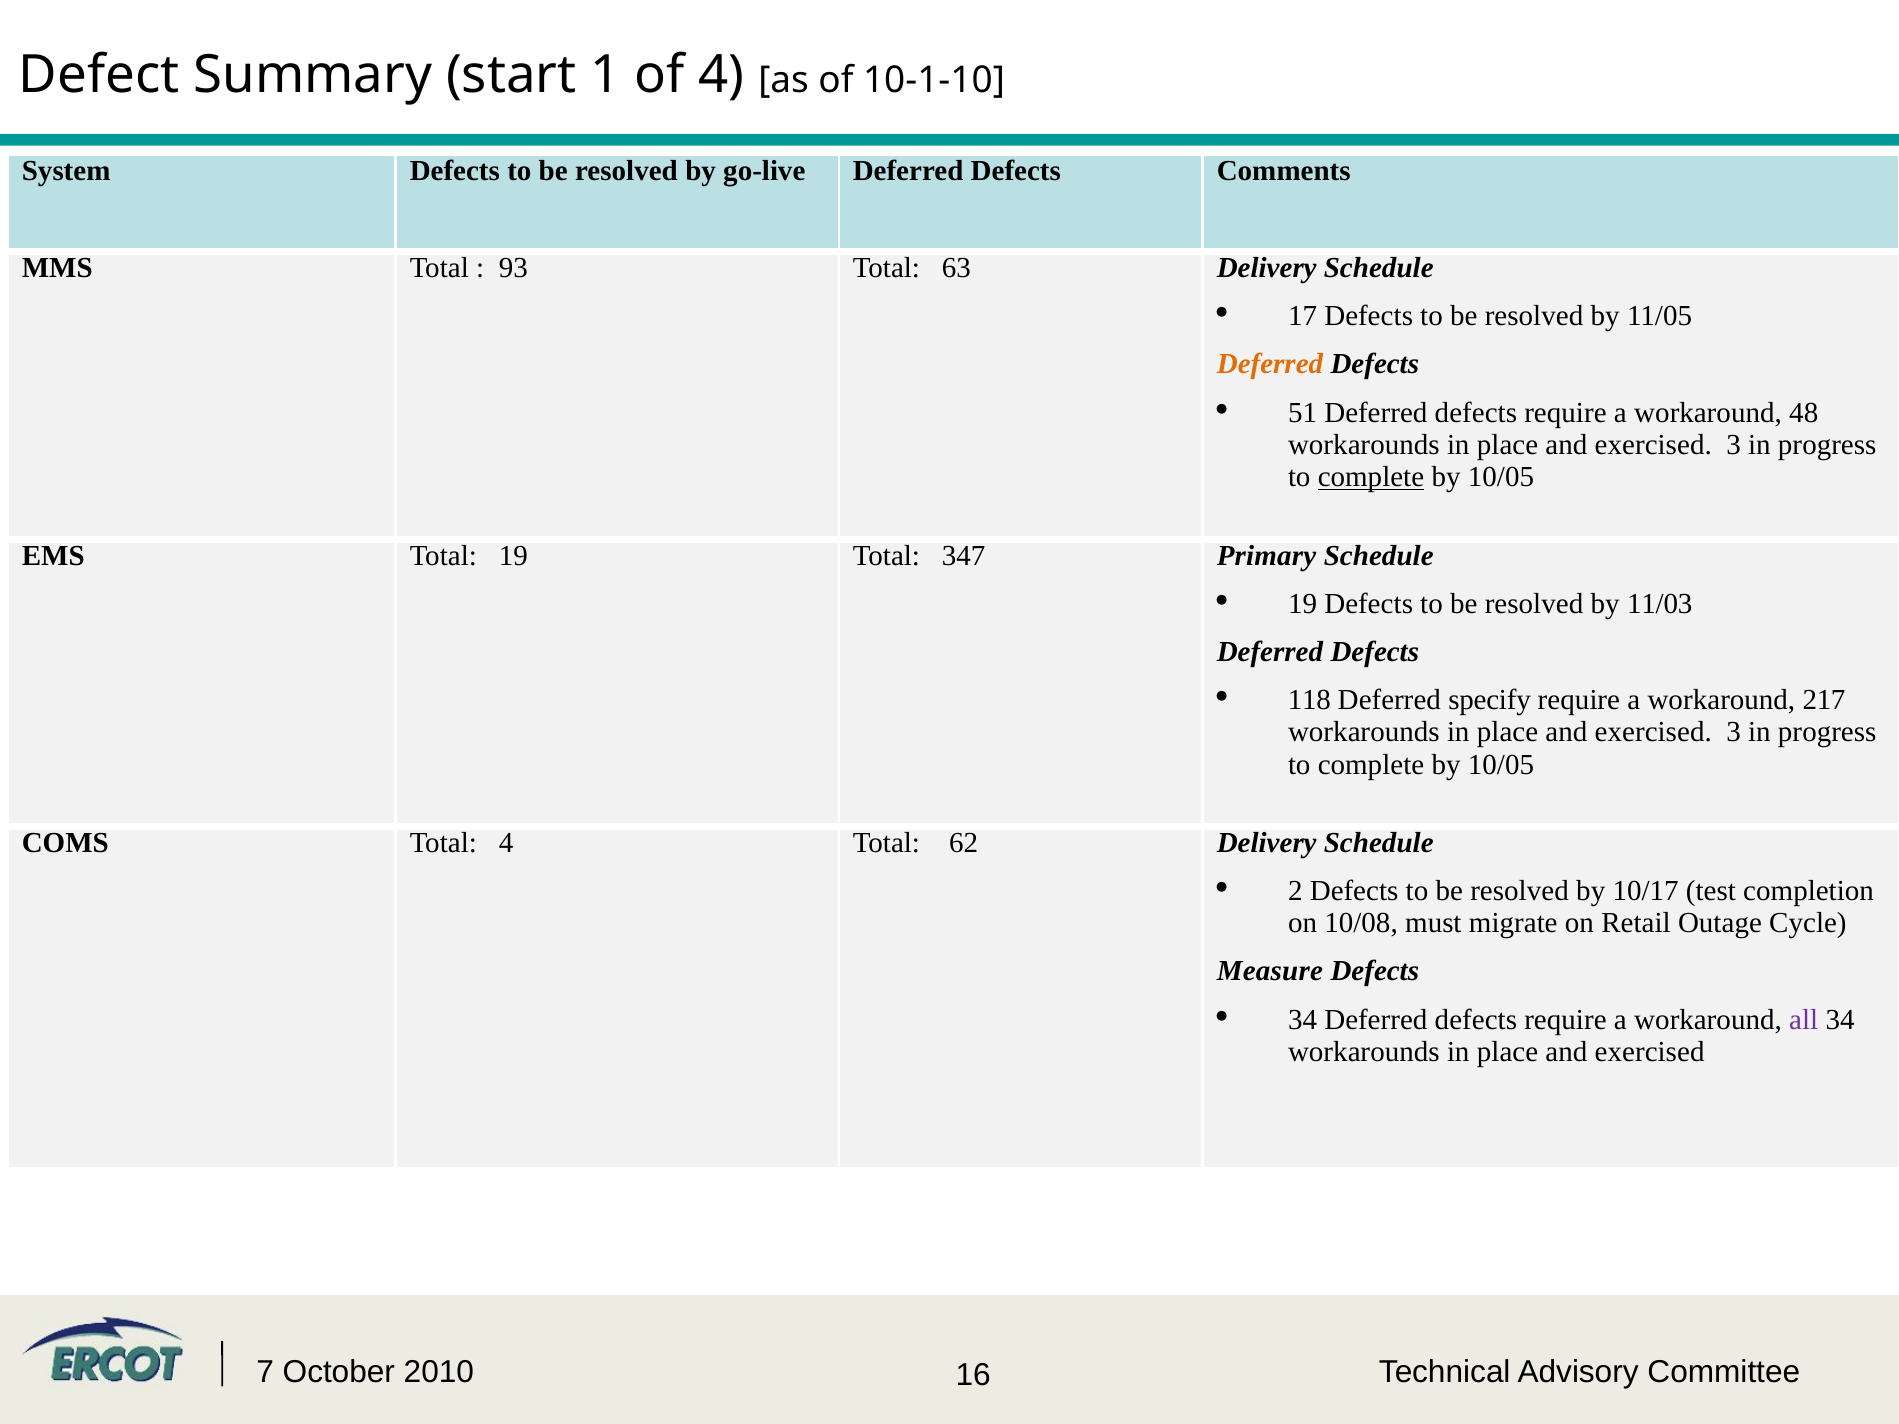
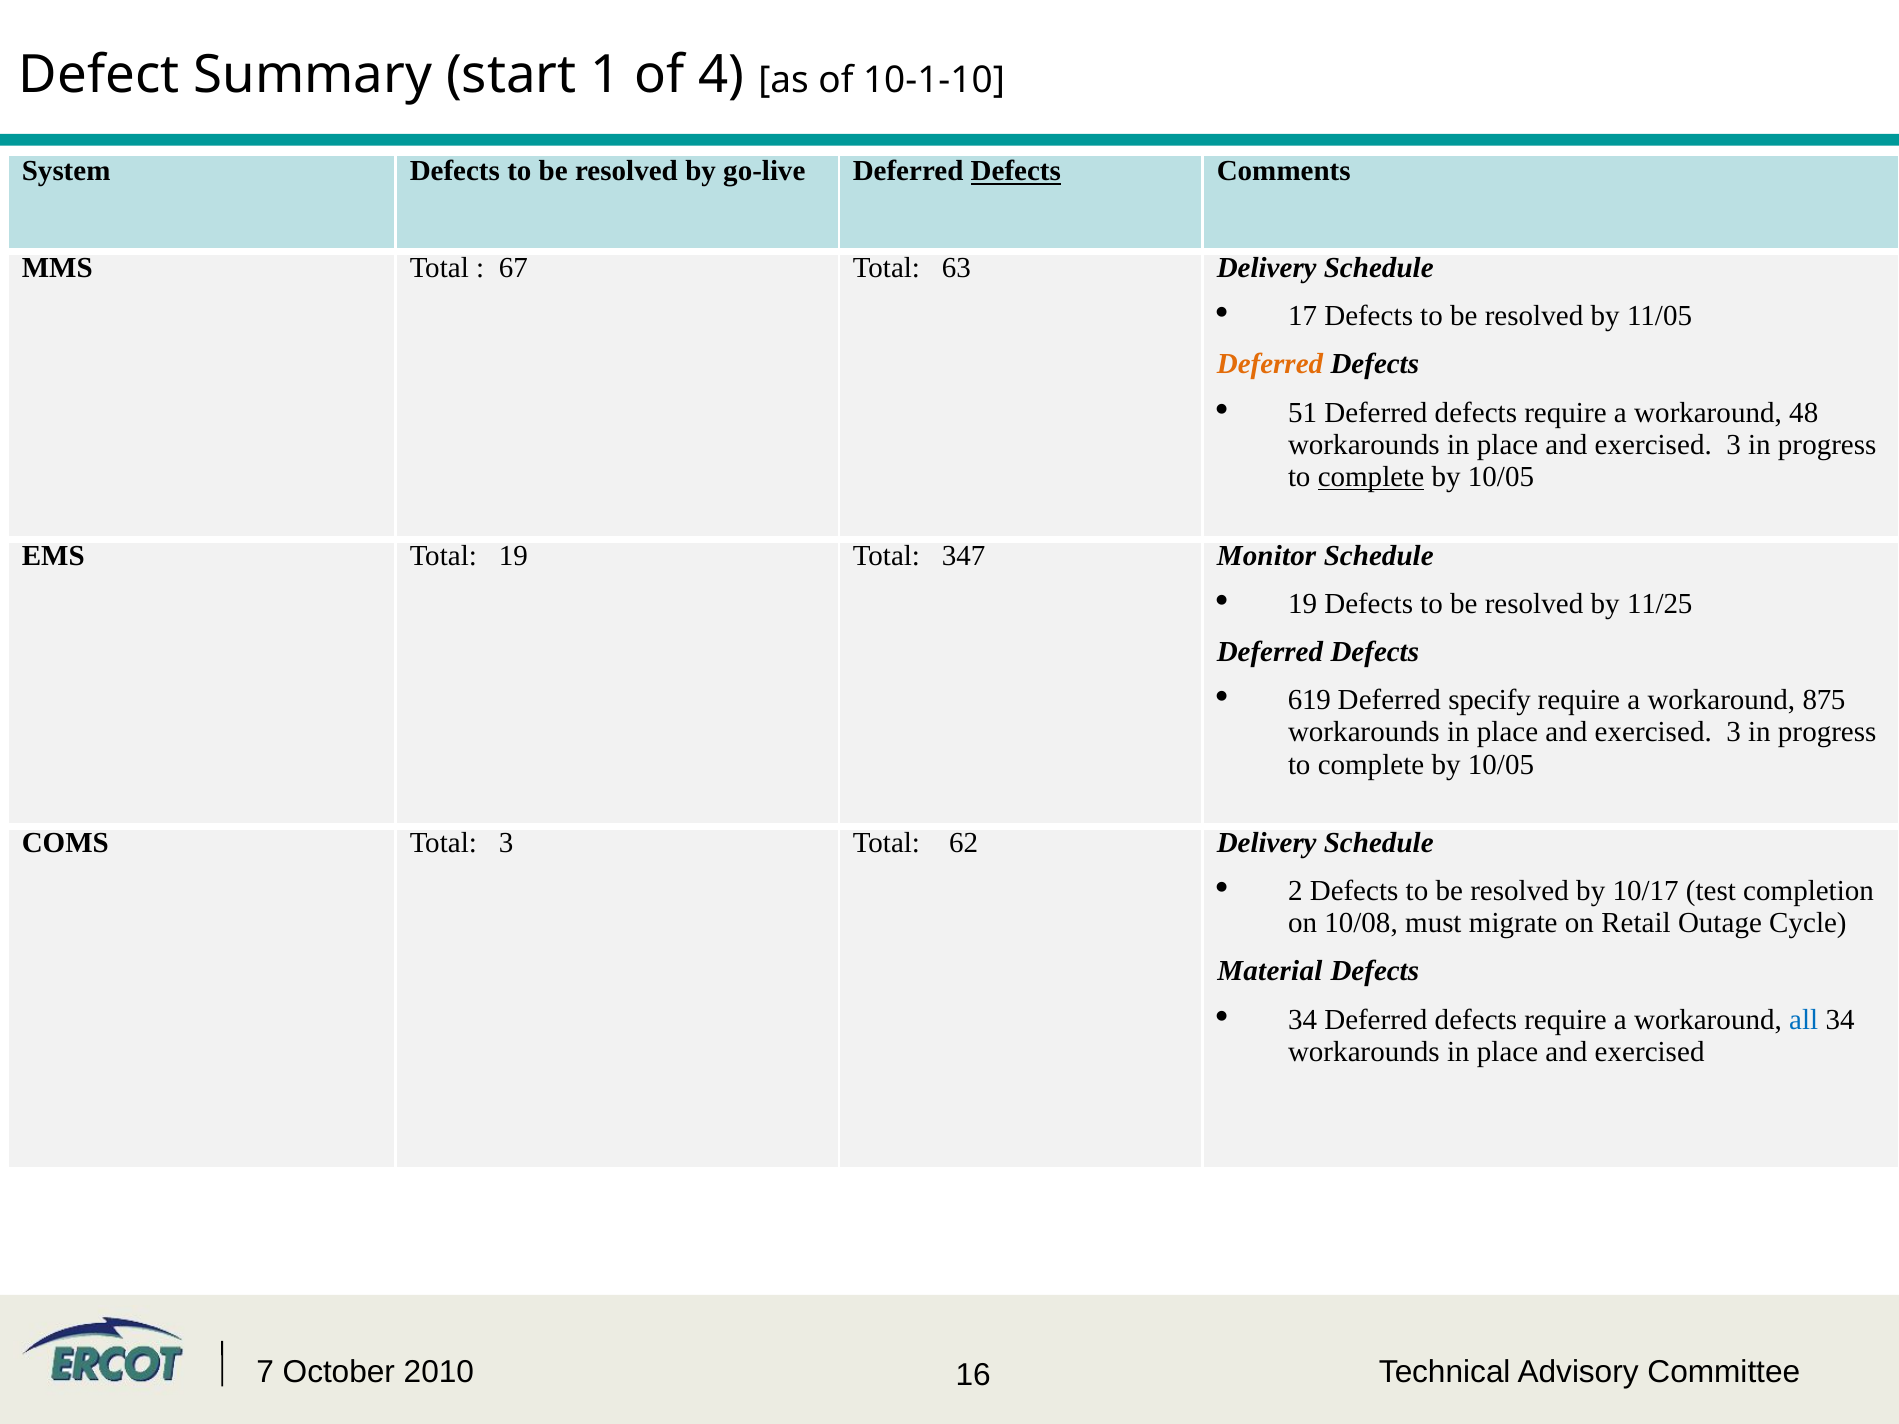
Defects at (1016, 171) underline: none -> present
93: 93 -> 67
Primary: Primary -> Monitor
11/03: 11/03 -> 11/25
118: 118 -> 619
217: 217 -> 875
Total 4: 4 -> 3
Measure: Measure -> Material
all colour: purple -> blue
